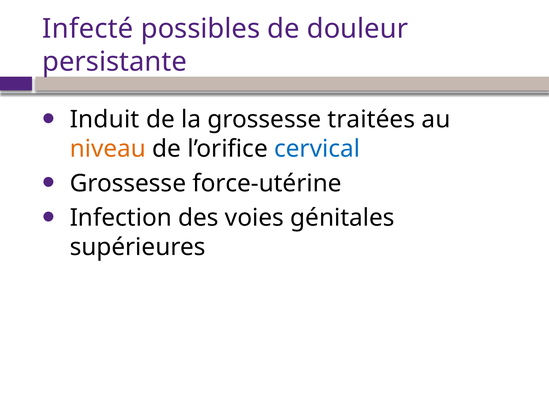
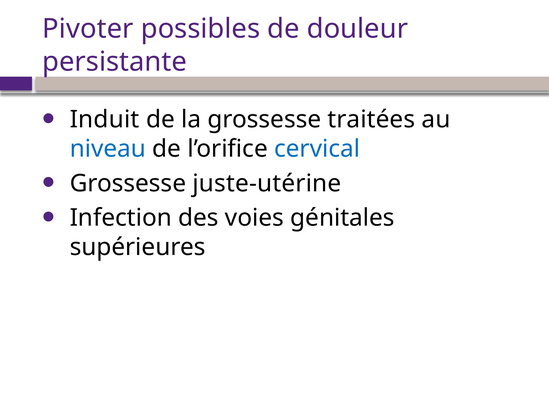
Infecté: Infecté -> Pivoter
niveau colour: orange -> blue
force-utérine: force-utérine -> juste-utérine
